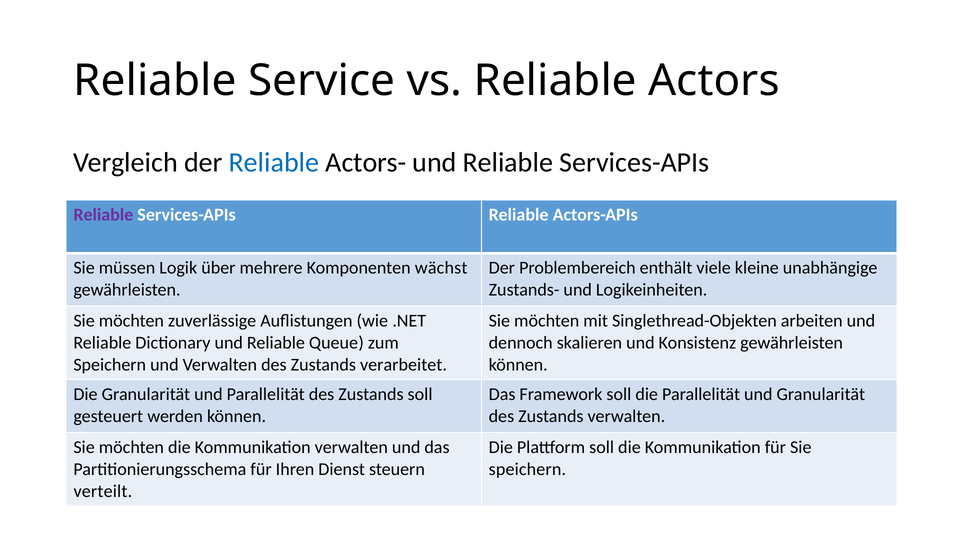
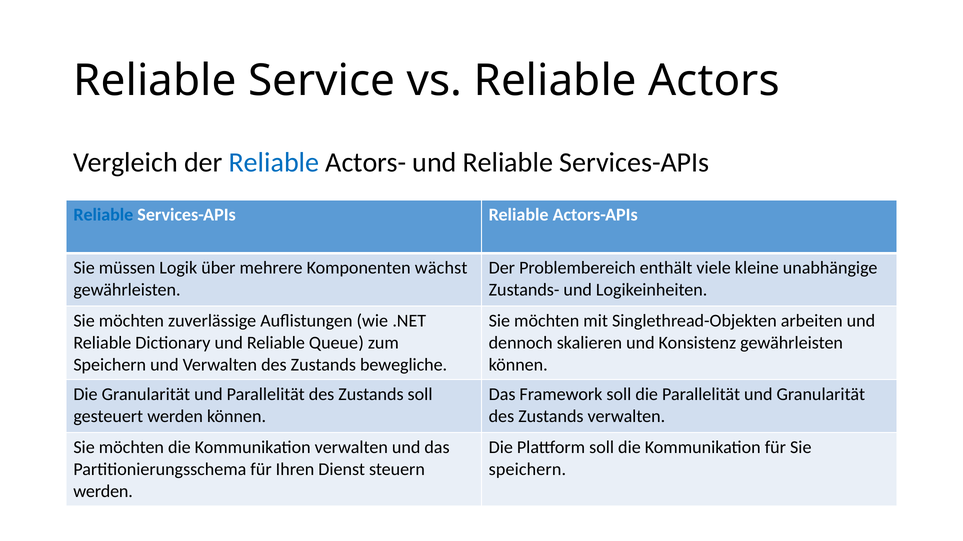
Reliable at (103, 215) colour: purple -> blue
verarbeitet: verarbeitet -> bewegliche
verteilt at (103, 492): verteilt -> werden
